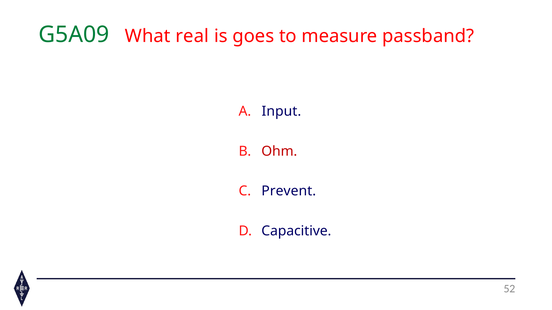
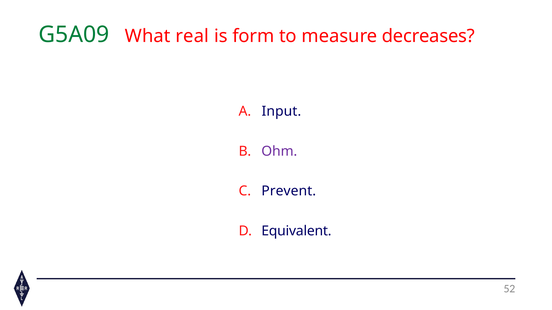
goes: goes -> form
passband: passband -> decreases
Ohm colour: red -> purple
Capacitive: Capacitive -> Equivalent
